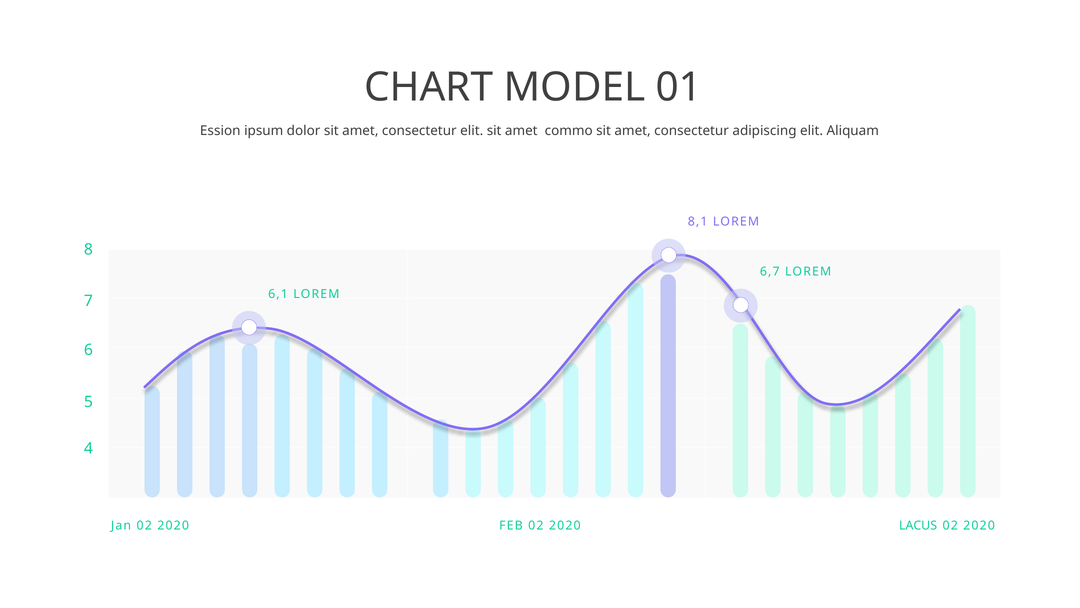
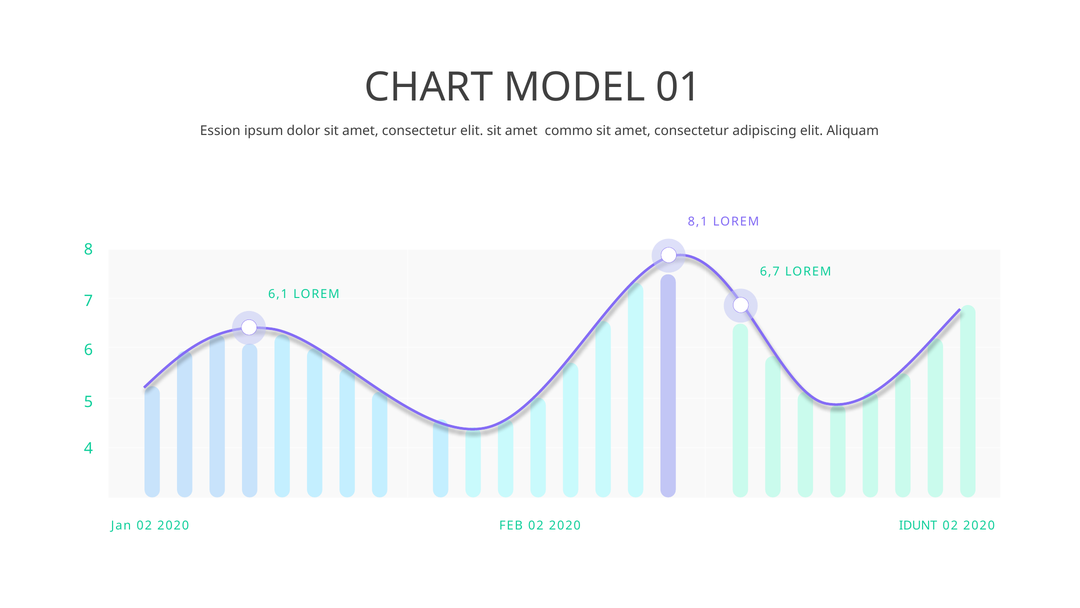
LACUS: LACUS -> IDUNT
